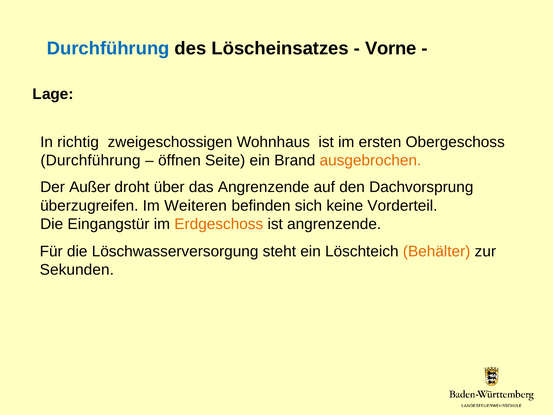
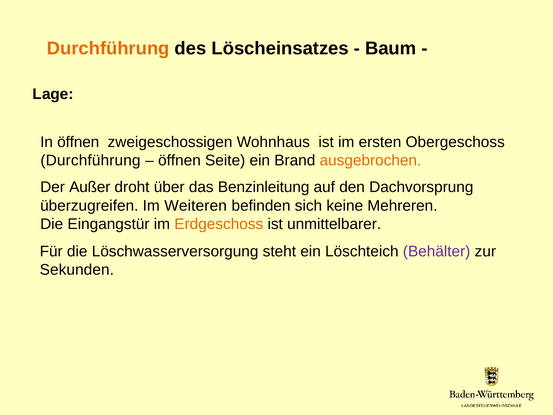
Durchführung at (108, 48) colour: blue -> orange
Vorne: Vorne -> Baum
In richtig: richtig -> öffnen
das Angrenzende: Angrenzende -> Benzinleitung
Vorderteil: Vorderteil -> Mehreren
ist angrenzende: angrenzende -> unmittelbarer
Behälter colour: orange -> purple
